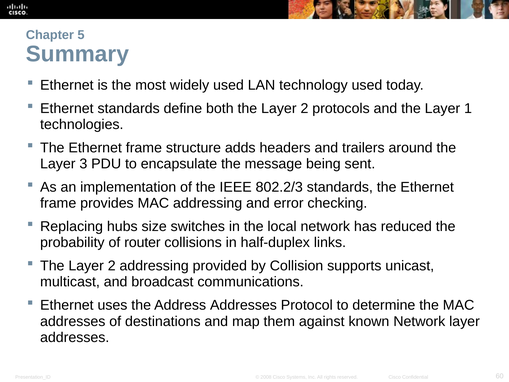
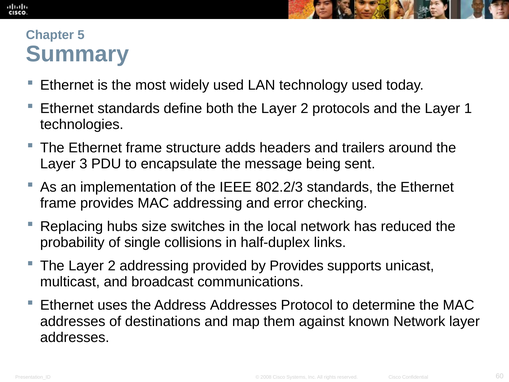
router: router -> single
by Collision: Collision -> Provides
